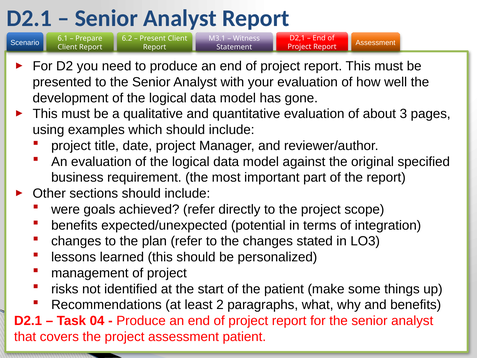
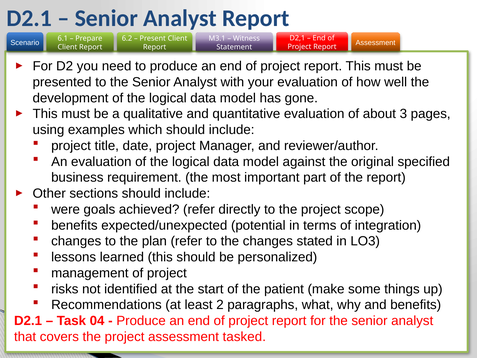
assessment patient: patient -> tasked
